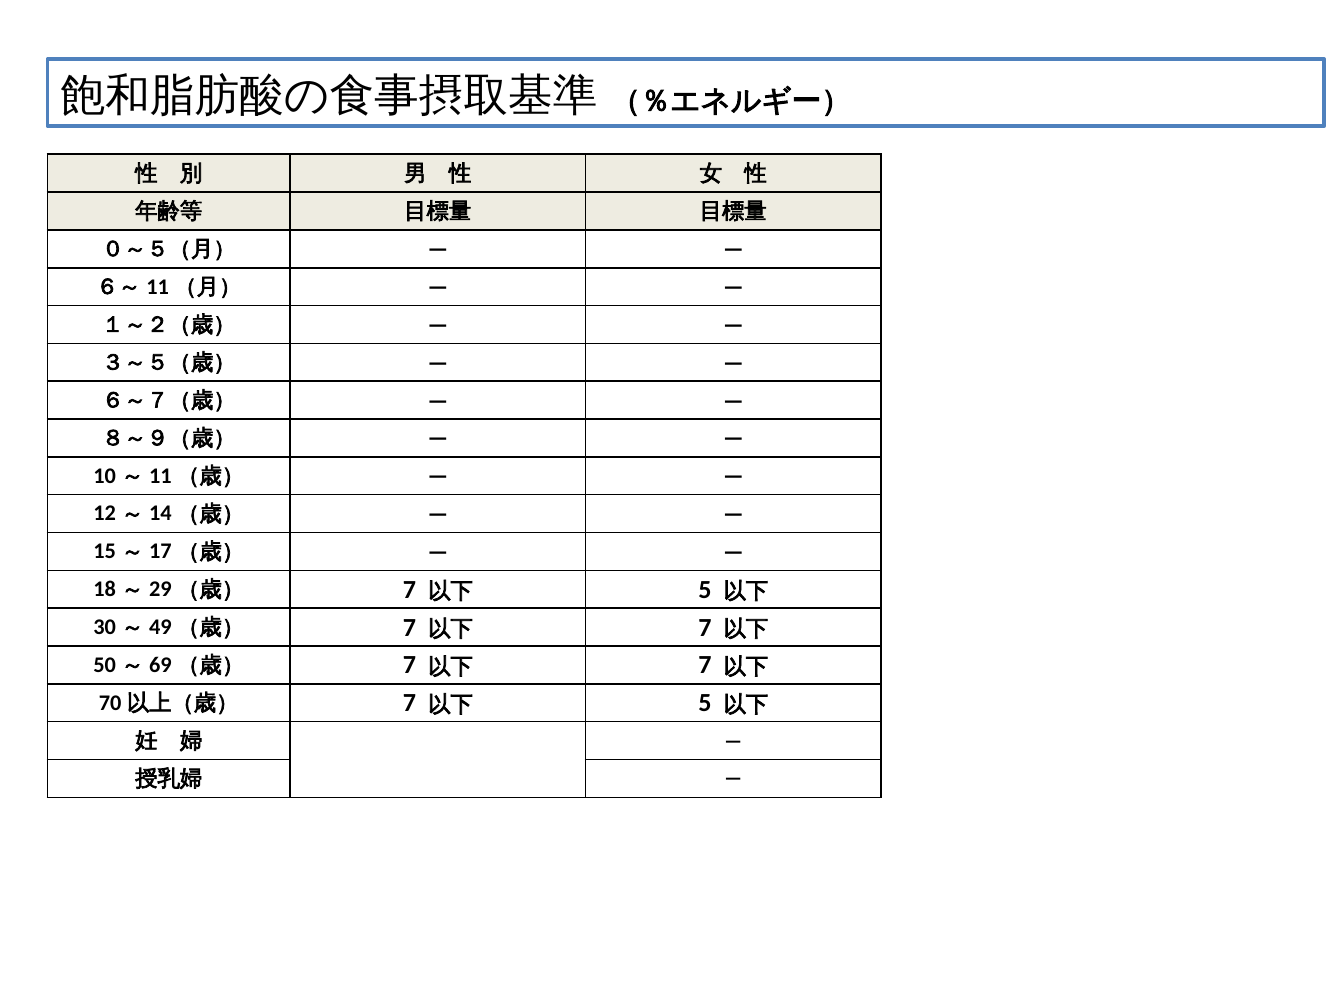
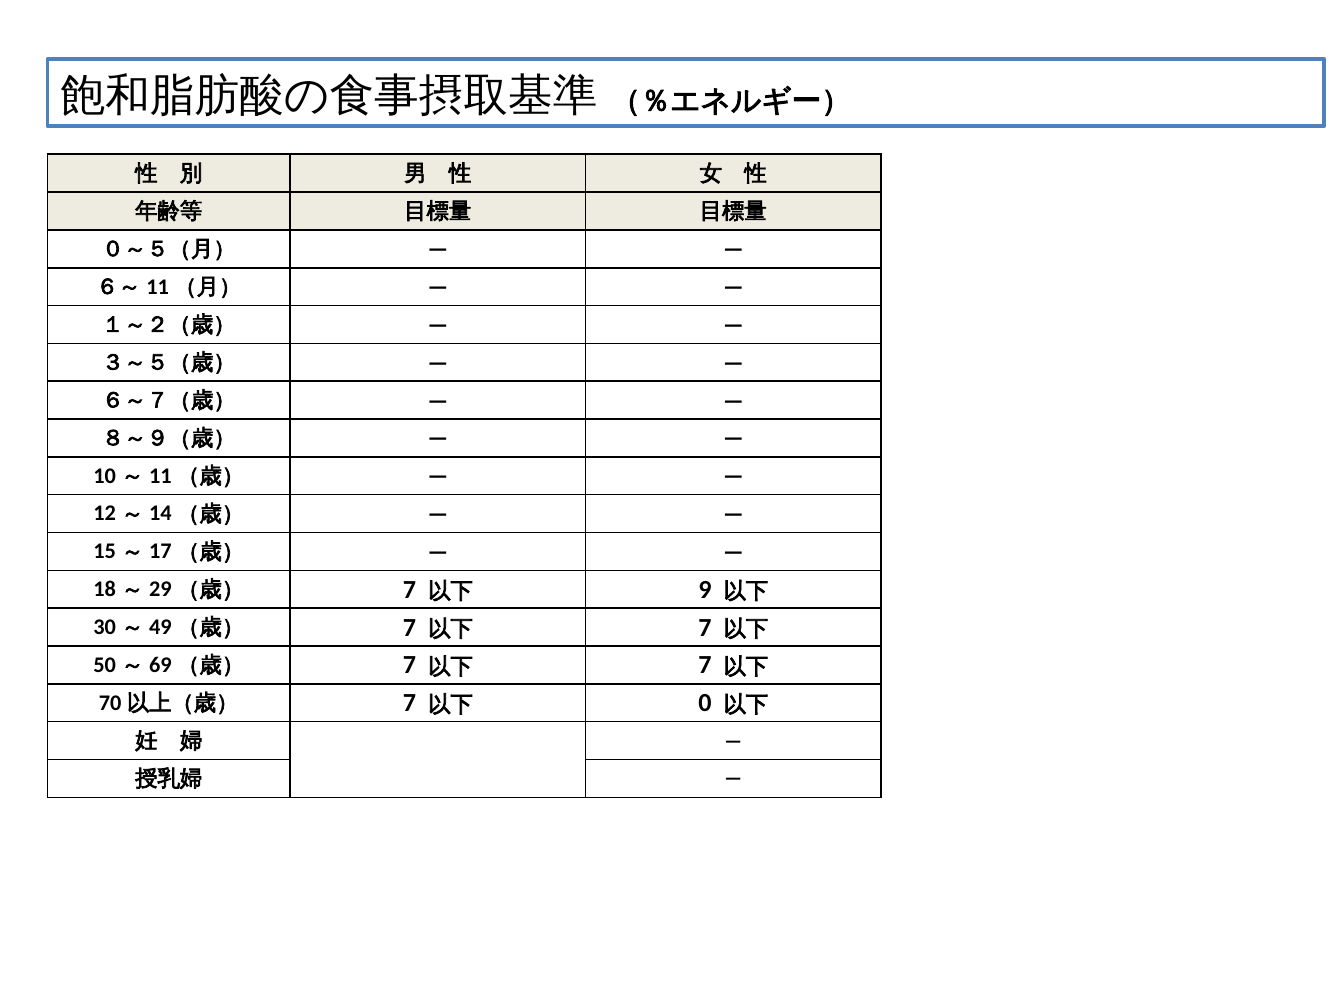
5 at (705, 590): 5 -> 9
5 at (705, 703): 5 -> 0
